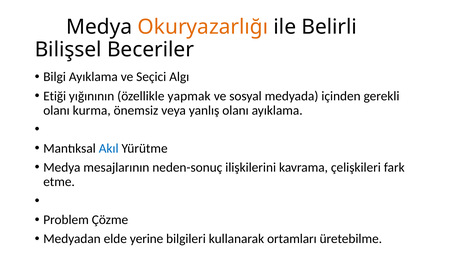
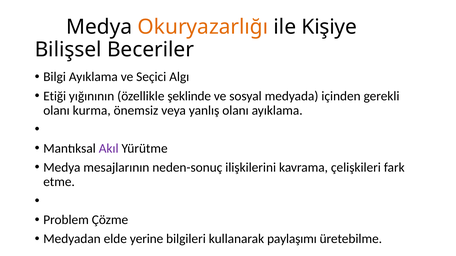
Belirli: Belirli -> Kişiye
yapmak: yapmak -> şeklinde
Akıl colour: blue -> purple
ortamları: ortamları -> paylaşımı
